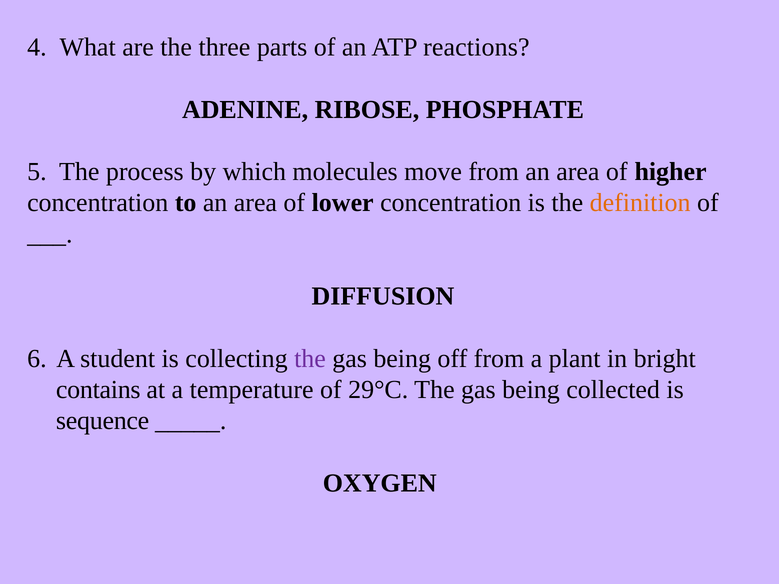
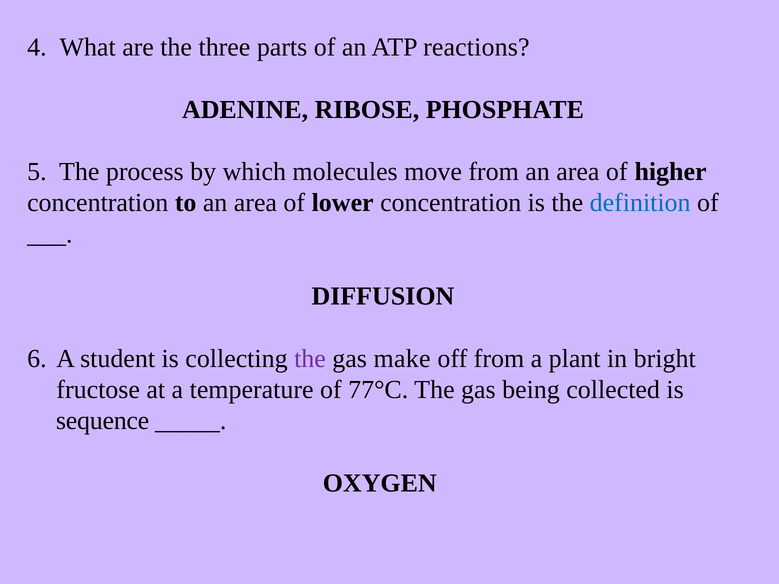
definition colour: orange -> blue
being at (402, 359): being -> make
contains: contains -> fructose
29°C: 29°C -> 77°C
